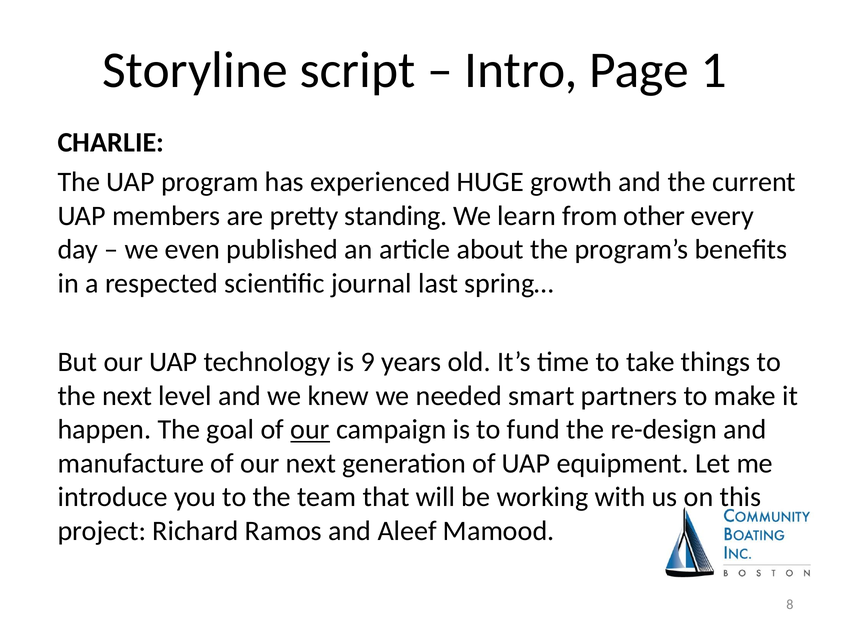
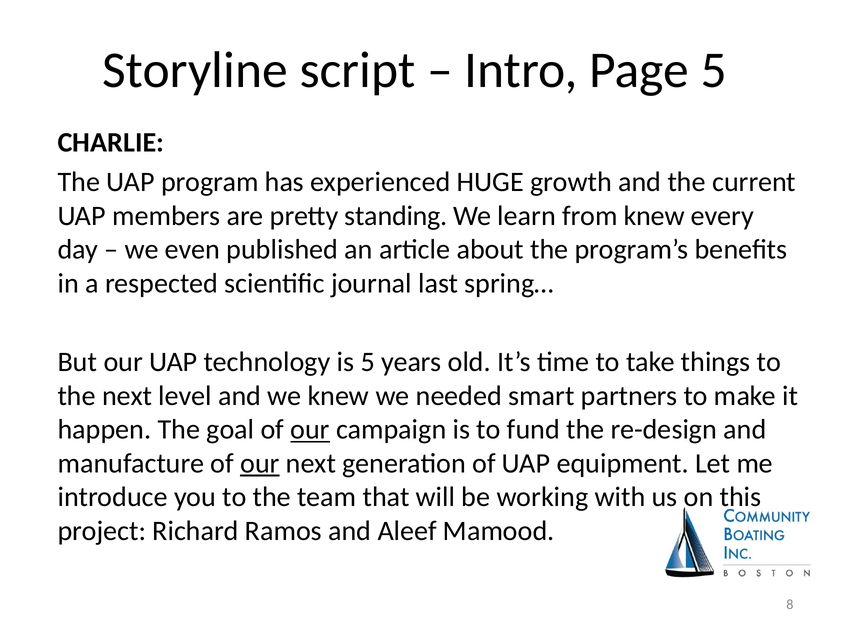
Page 1: 1 -> 5
from other: other -> knew
is 9: 9 -> 5
our at (260, 463) underline: none -> present
